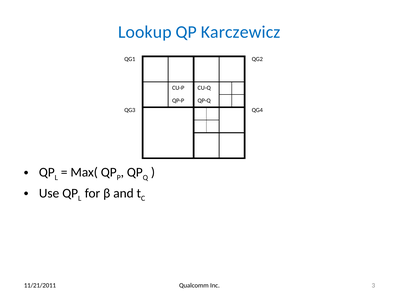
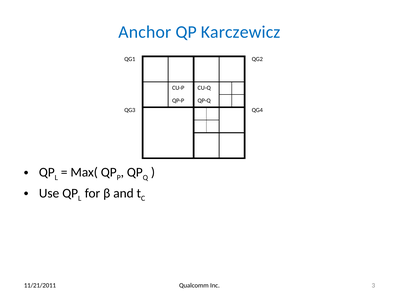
Lookup: Lookup -> Anchor
